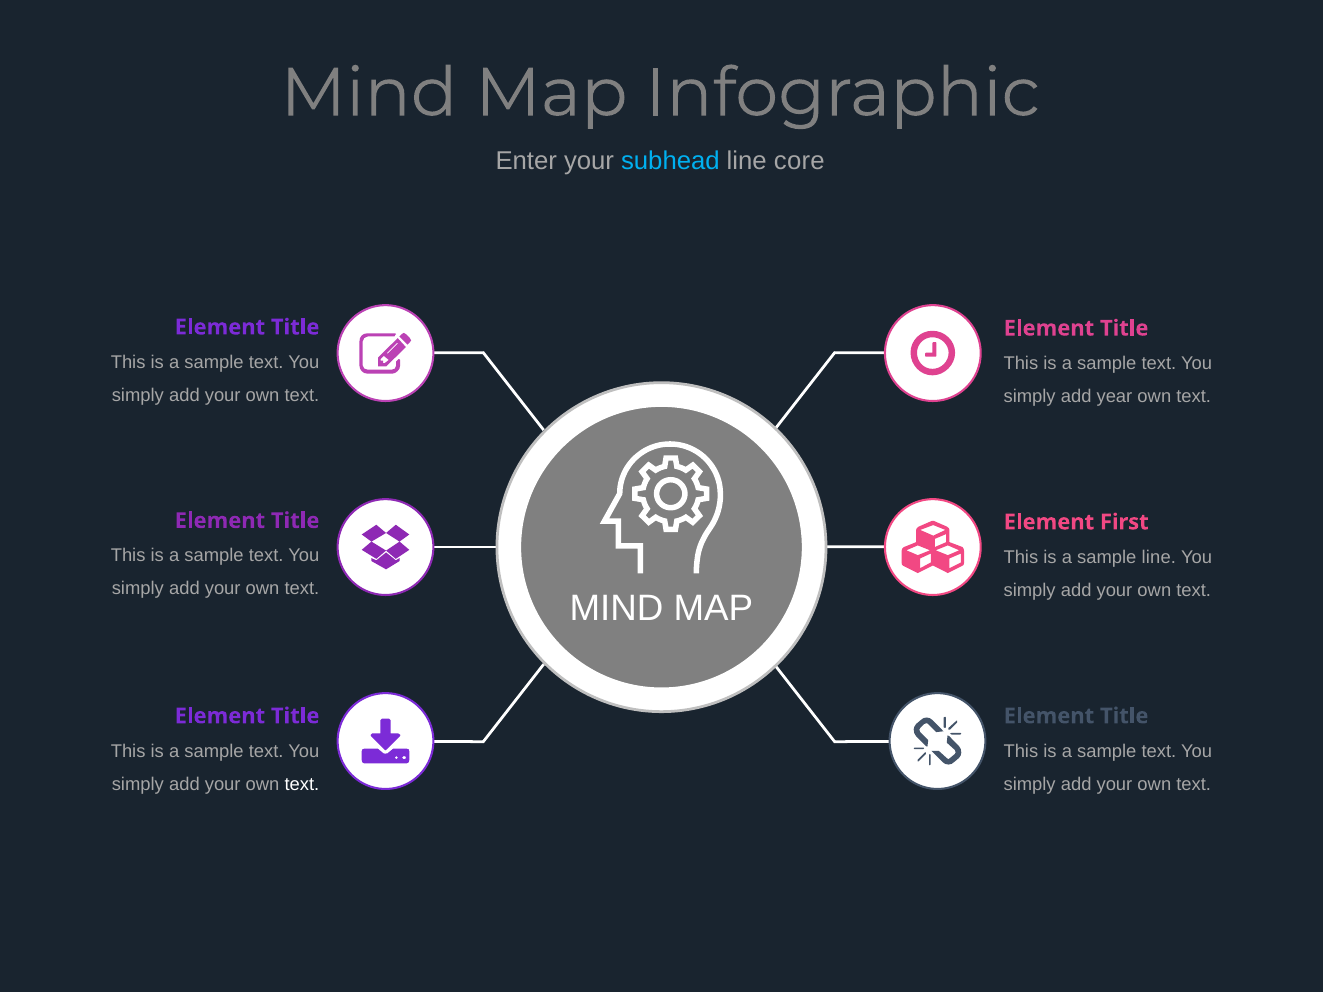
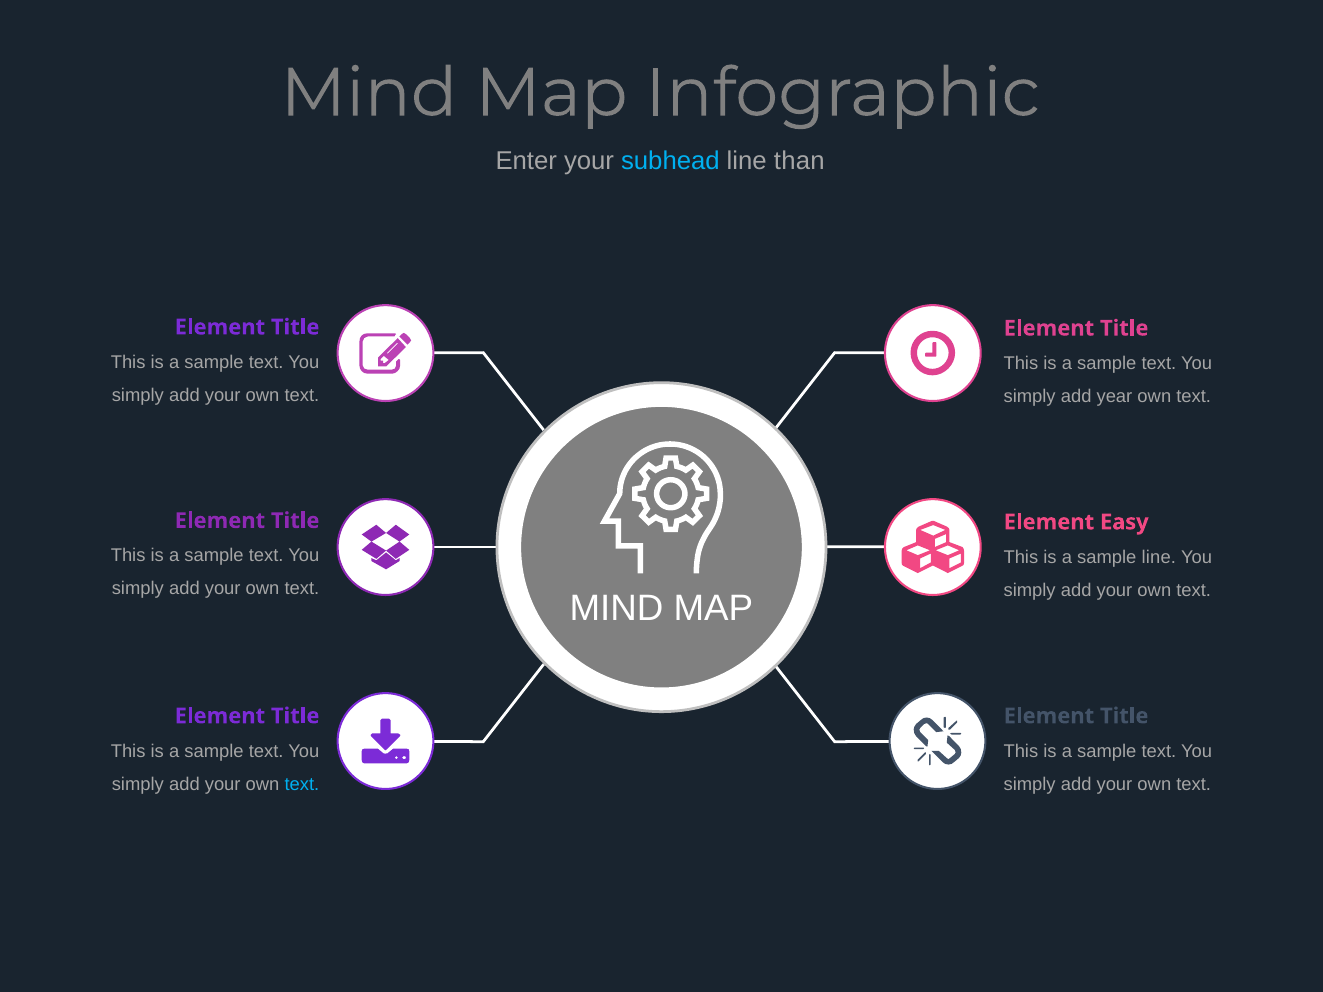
core: core -> than
First: First -> Easy
text at (302, 784) colour: white -> light blue
